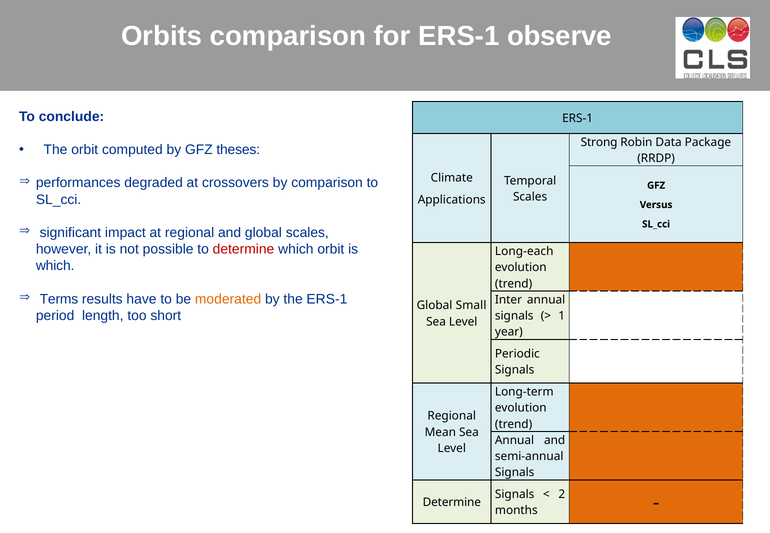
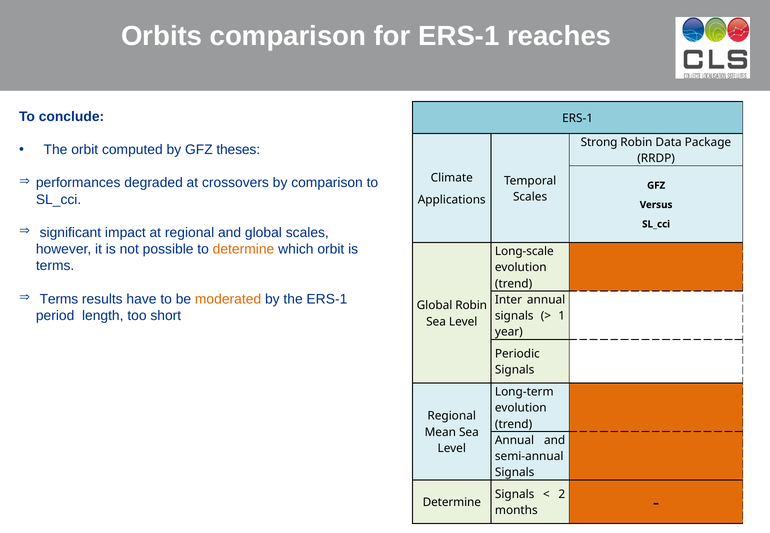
observe: observe -> reaches
determine at (244, 249) colour: red -> orange
Long-each: Long-each -> Long-scale
which at (55, 266): which -> terms
Global Small: Small -> Robin
